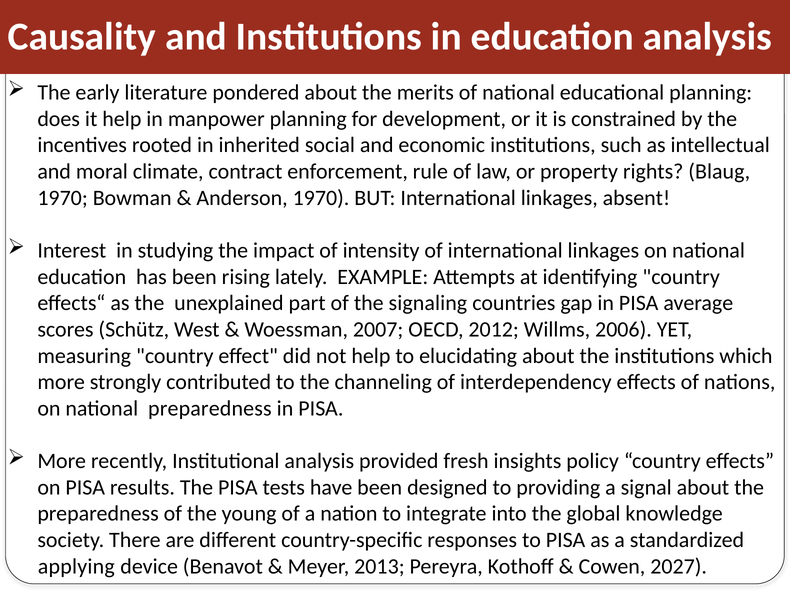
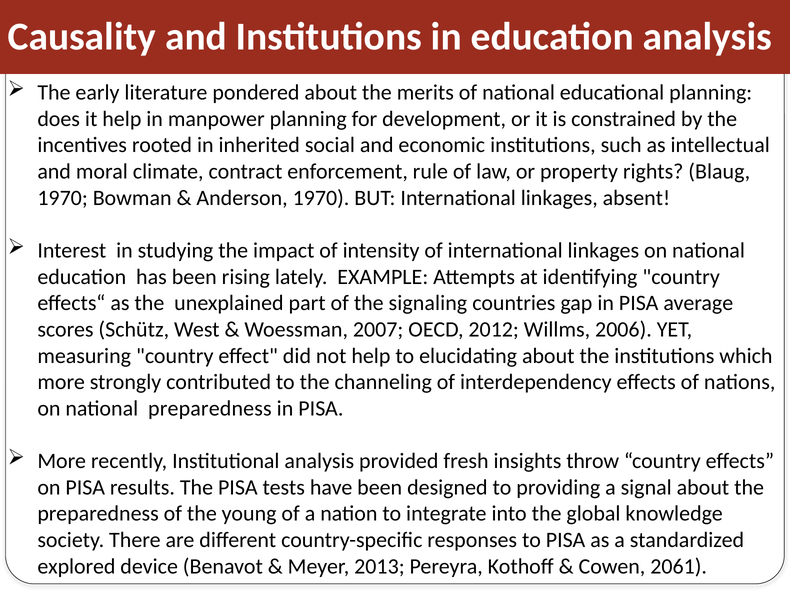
policy: policy -> throw
applying: applying -> explored
2027: 2027 -> 2061
